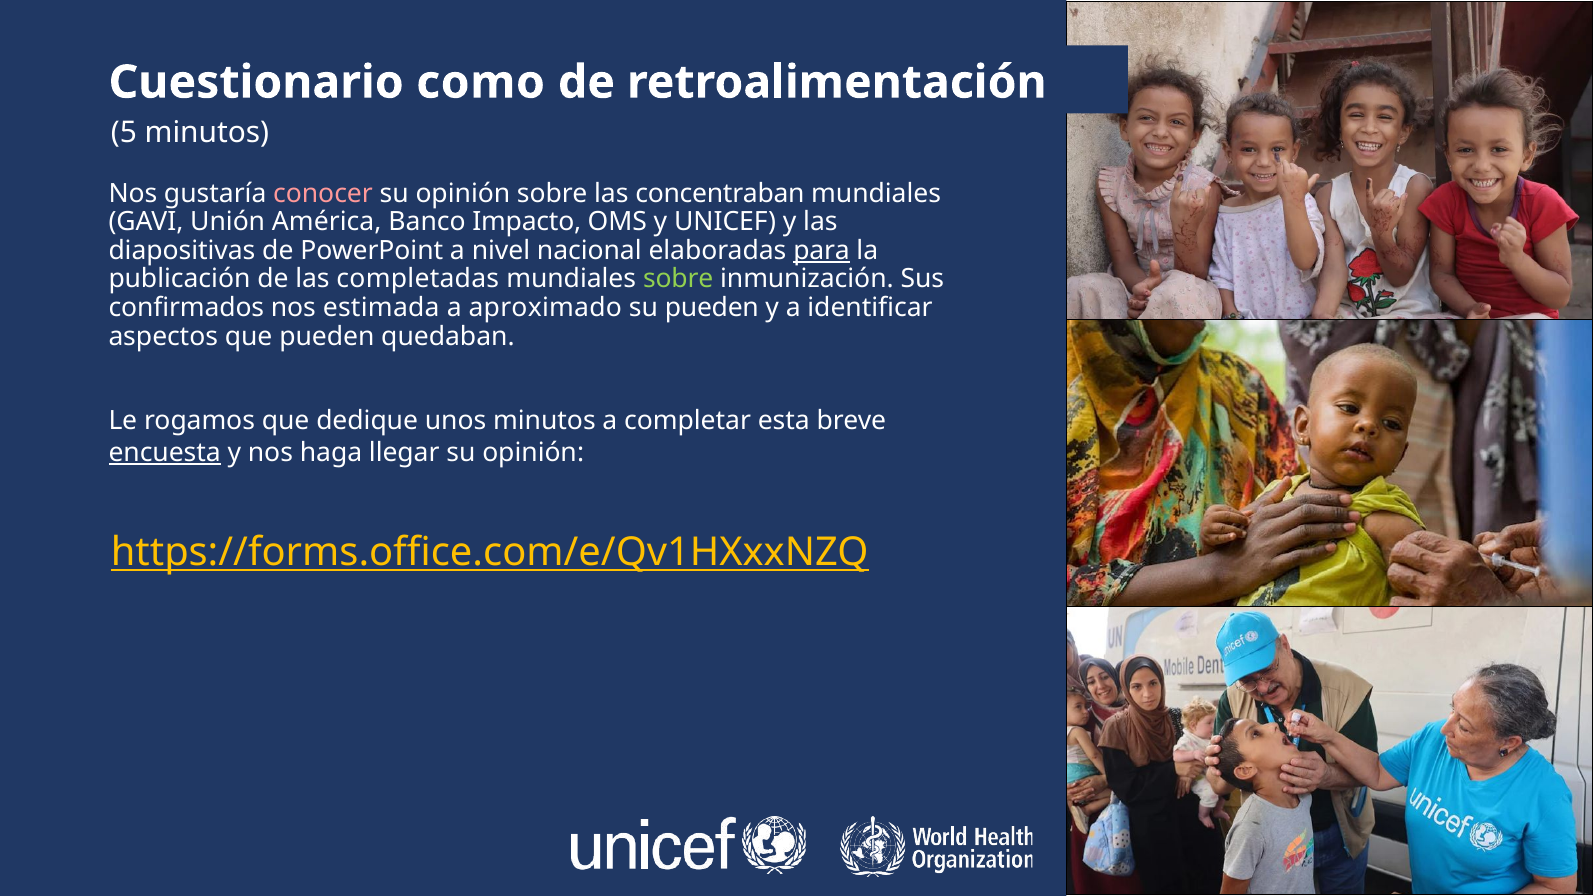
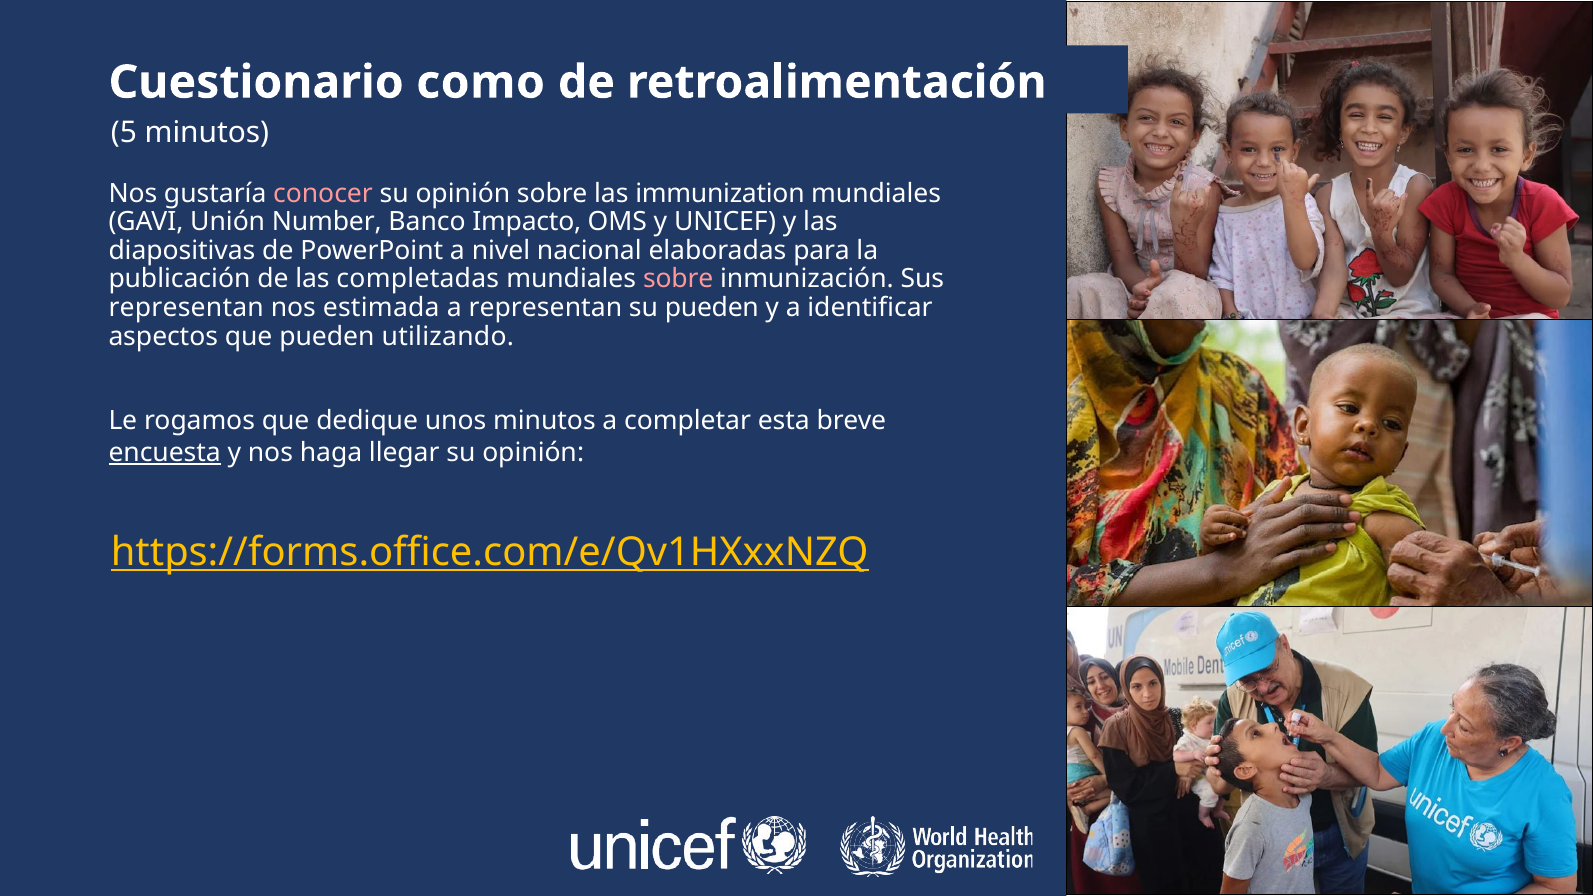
concentraban: concentraban -> immunization
América: América -> Number
para underline: present -> none
sobre at (678, 279) colour: light green -> pink
confirmados at (186, 308): confirmados -> representan
a aproximado: aproximado -> representan
quedaban: quedaban -> utilizando
